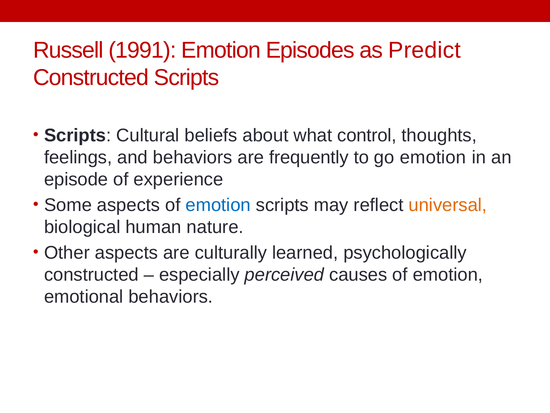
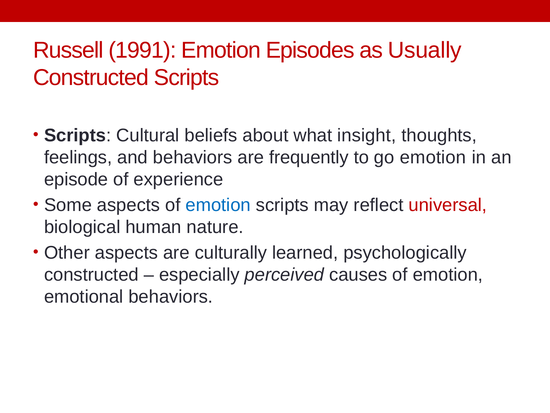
Predict: Predict -> Usually
control: control -> insight
universal colour: orange -> red
